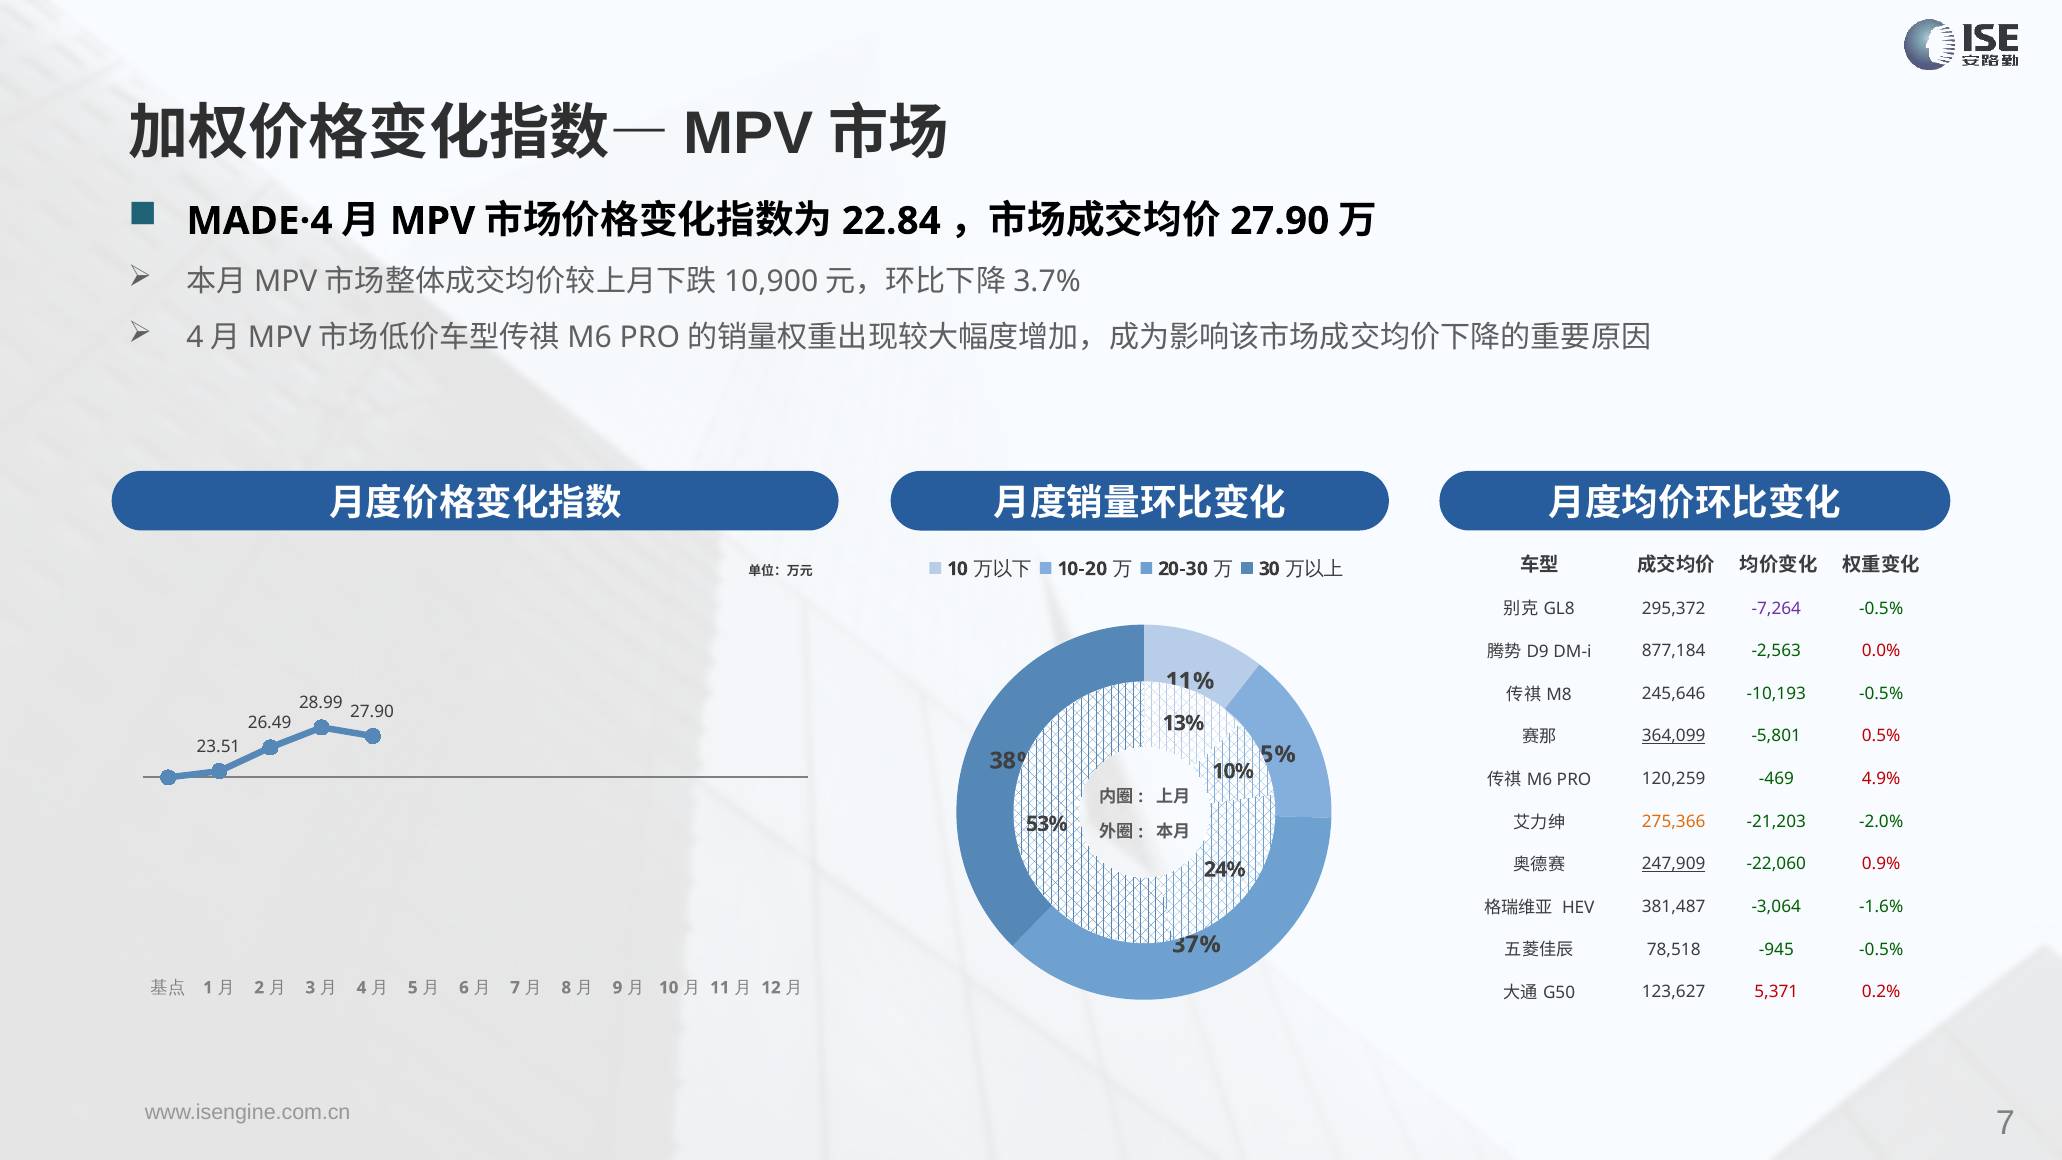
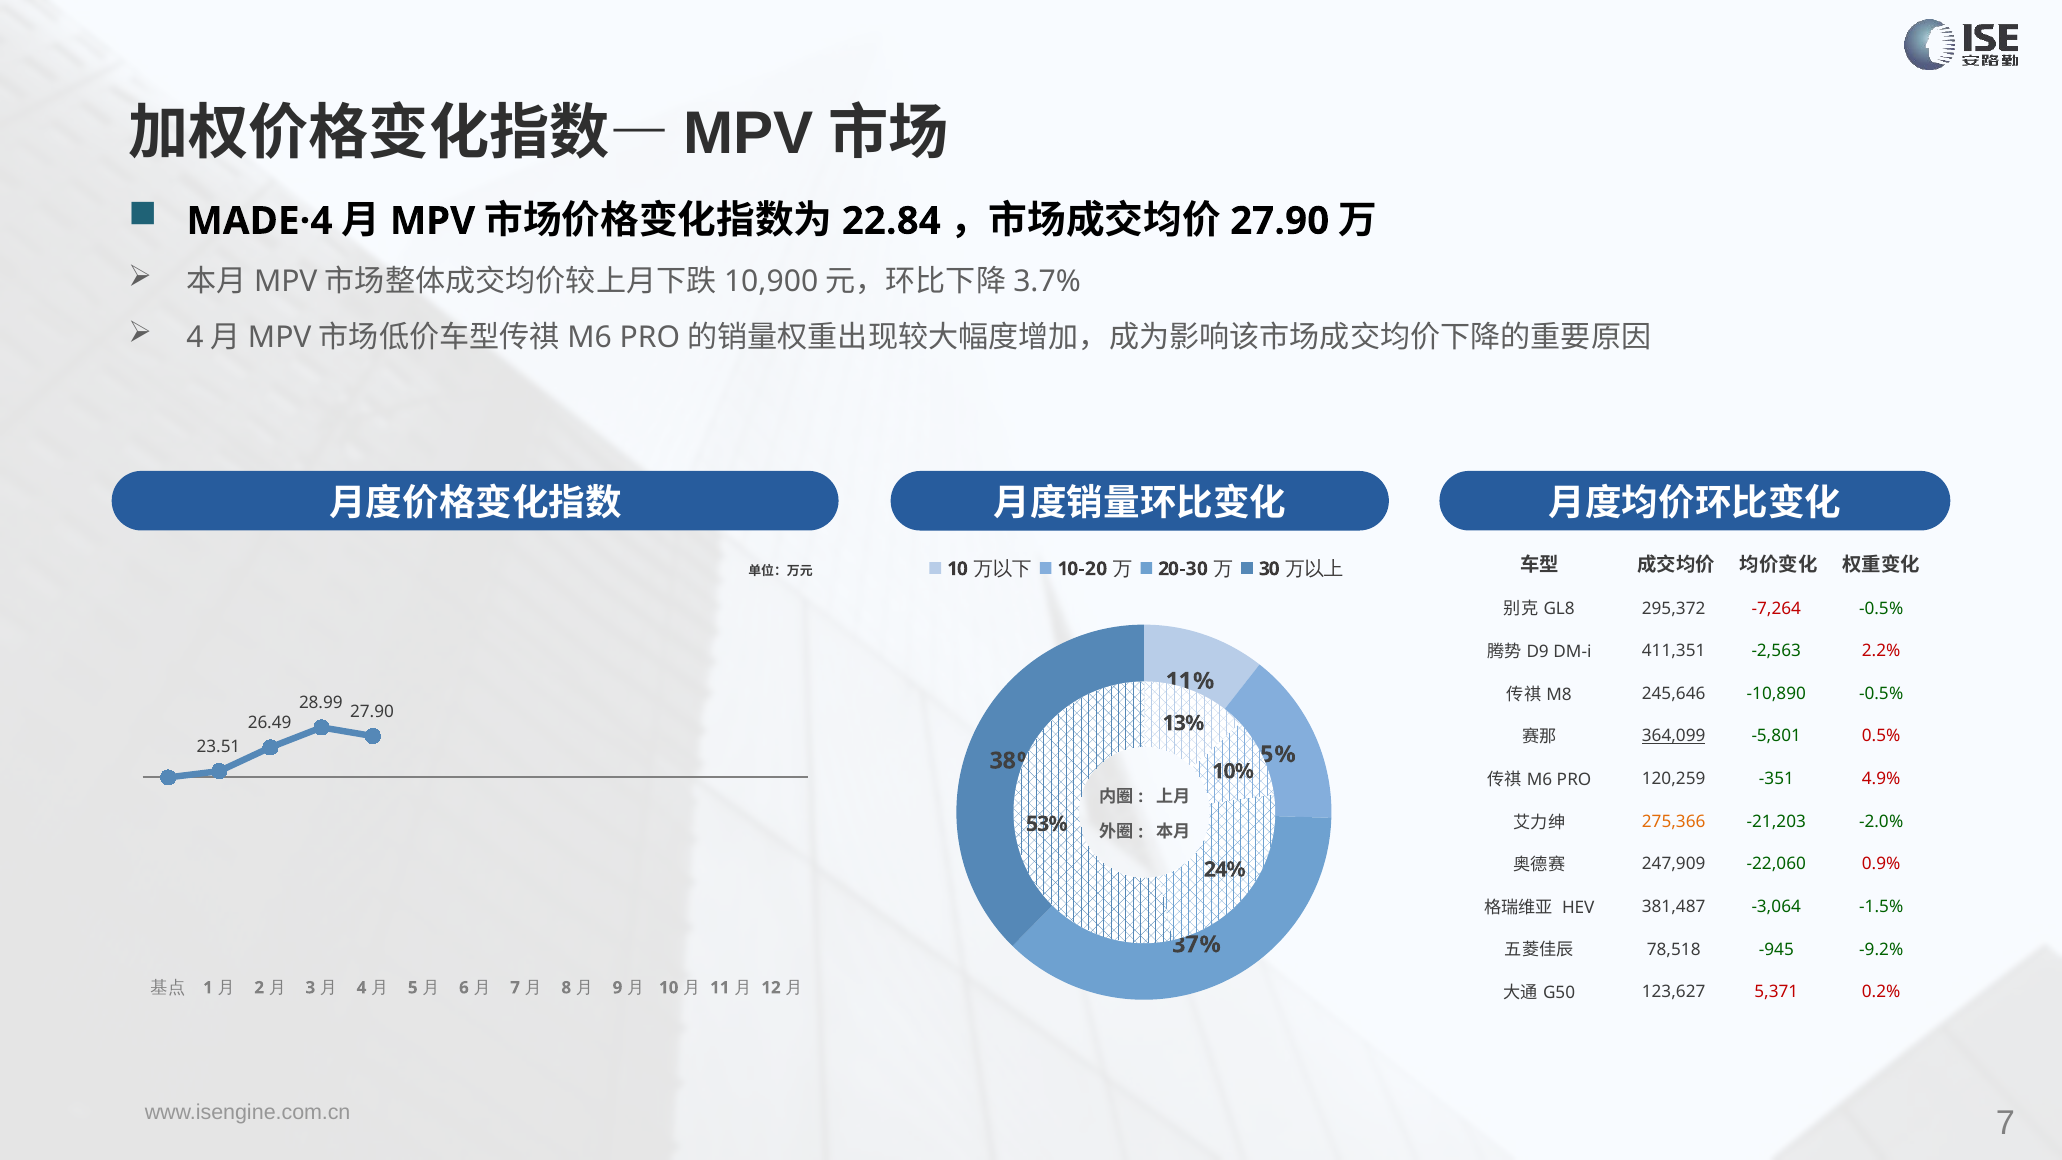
-7,264 colour: purple -> red
877,184: 877,184 -> 411,351
0.0%: 0.0% -> 2.2%
-10,193: -10,193 -> -10,890
-469: -469 -> -351
247,909 underline: present -> none
-1.6%: -1.6% -> -1.5%
-945 -0.5%: -0.5% -> -9.2%
